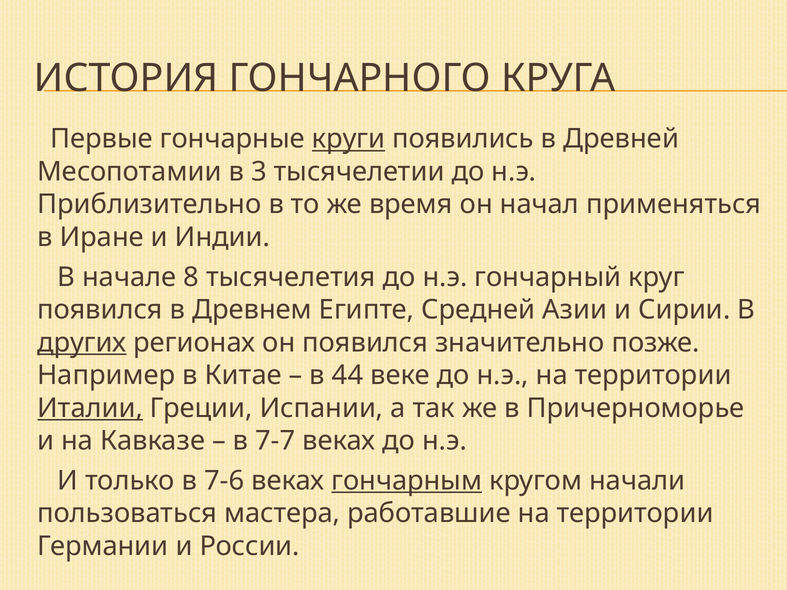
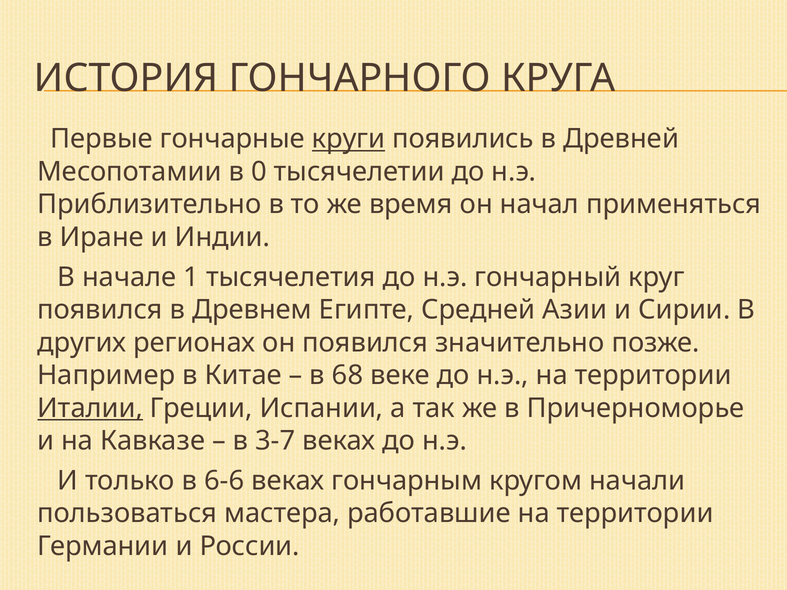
3: 3 -> 0
8: 8 -> 1
других underline: present -> none
44: 44 -> 68
7-7: 7-7 -> 3-7
7-6: 7-6 -> 6-6
гончарным underline: present -> none
